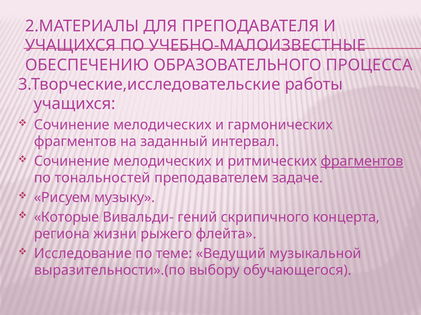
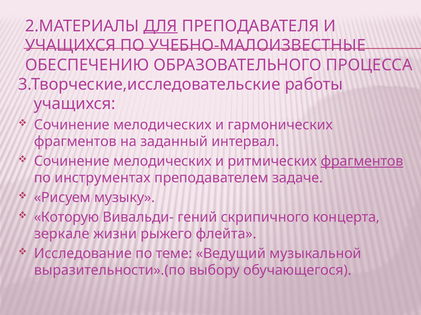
ДЛЯ underline: none -> present
тональностей: тональностей -> инструментах
Которые: Которые -> Которую
региона: региона -> зеркале
